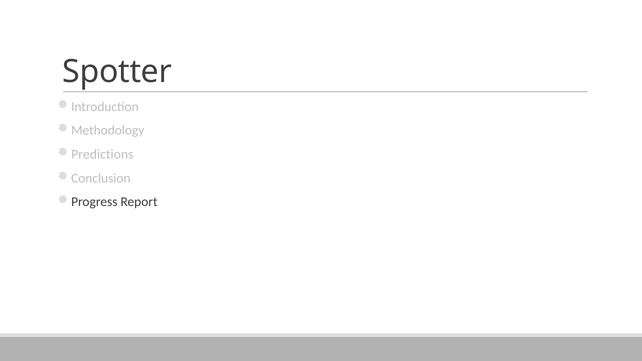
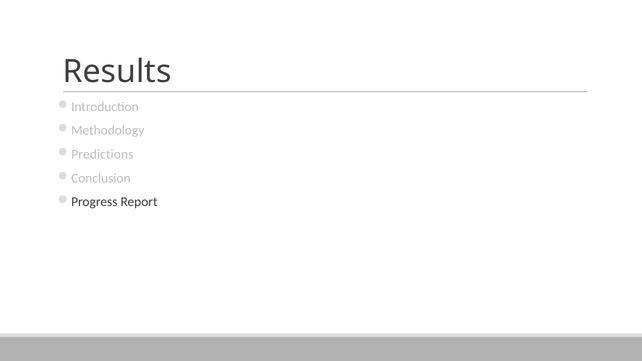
Spotter: Spotter -> Results
